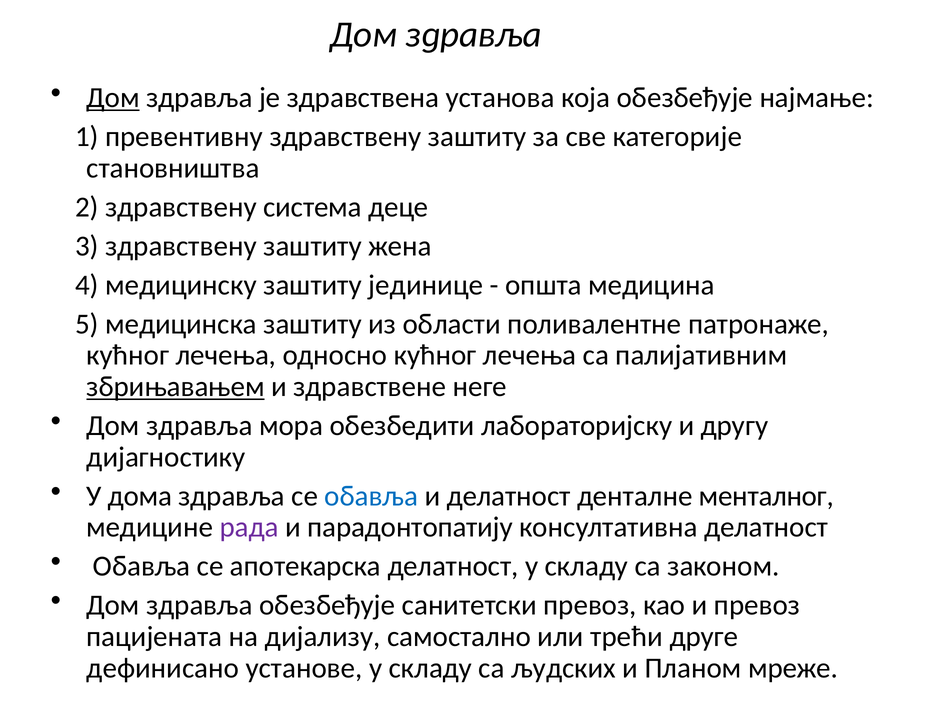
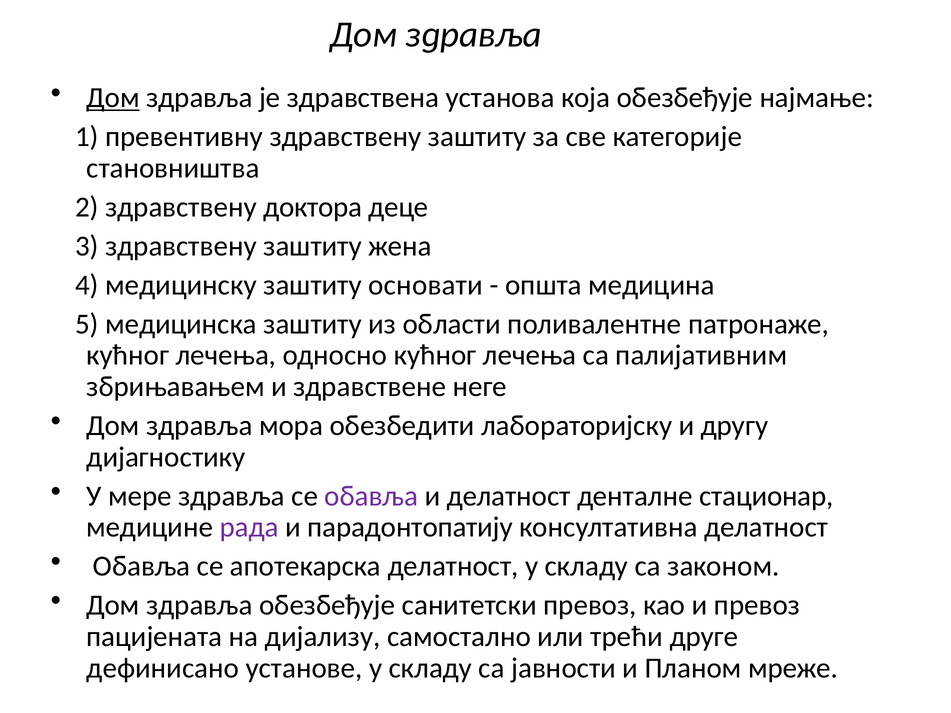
система: система -> доктора
јединице: јединице -> основати
збрињавањем underline: present -> none
дома: дома -> мере
обавља at (371, 496) colour: blue -> purple
менталног: менталног -> стационар
људских: људских -> јавности
